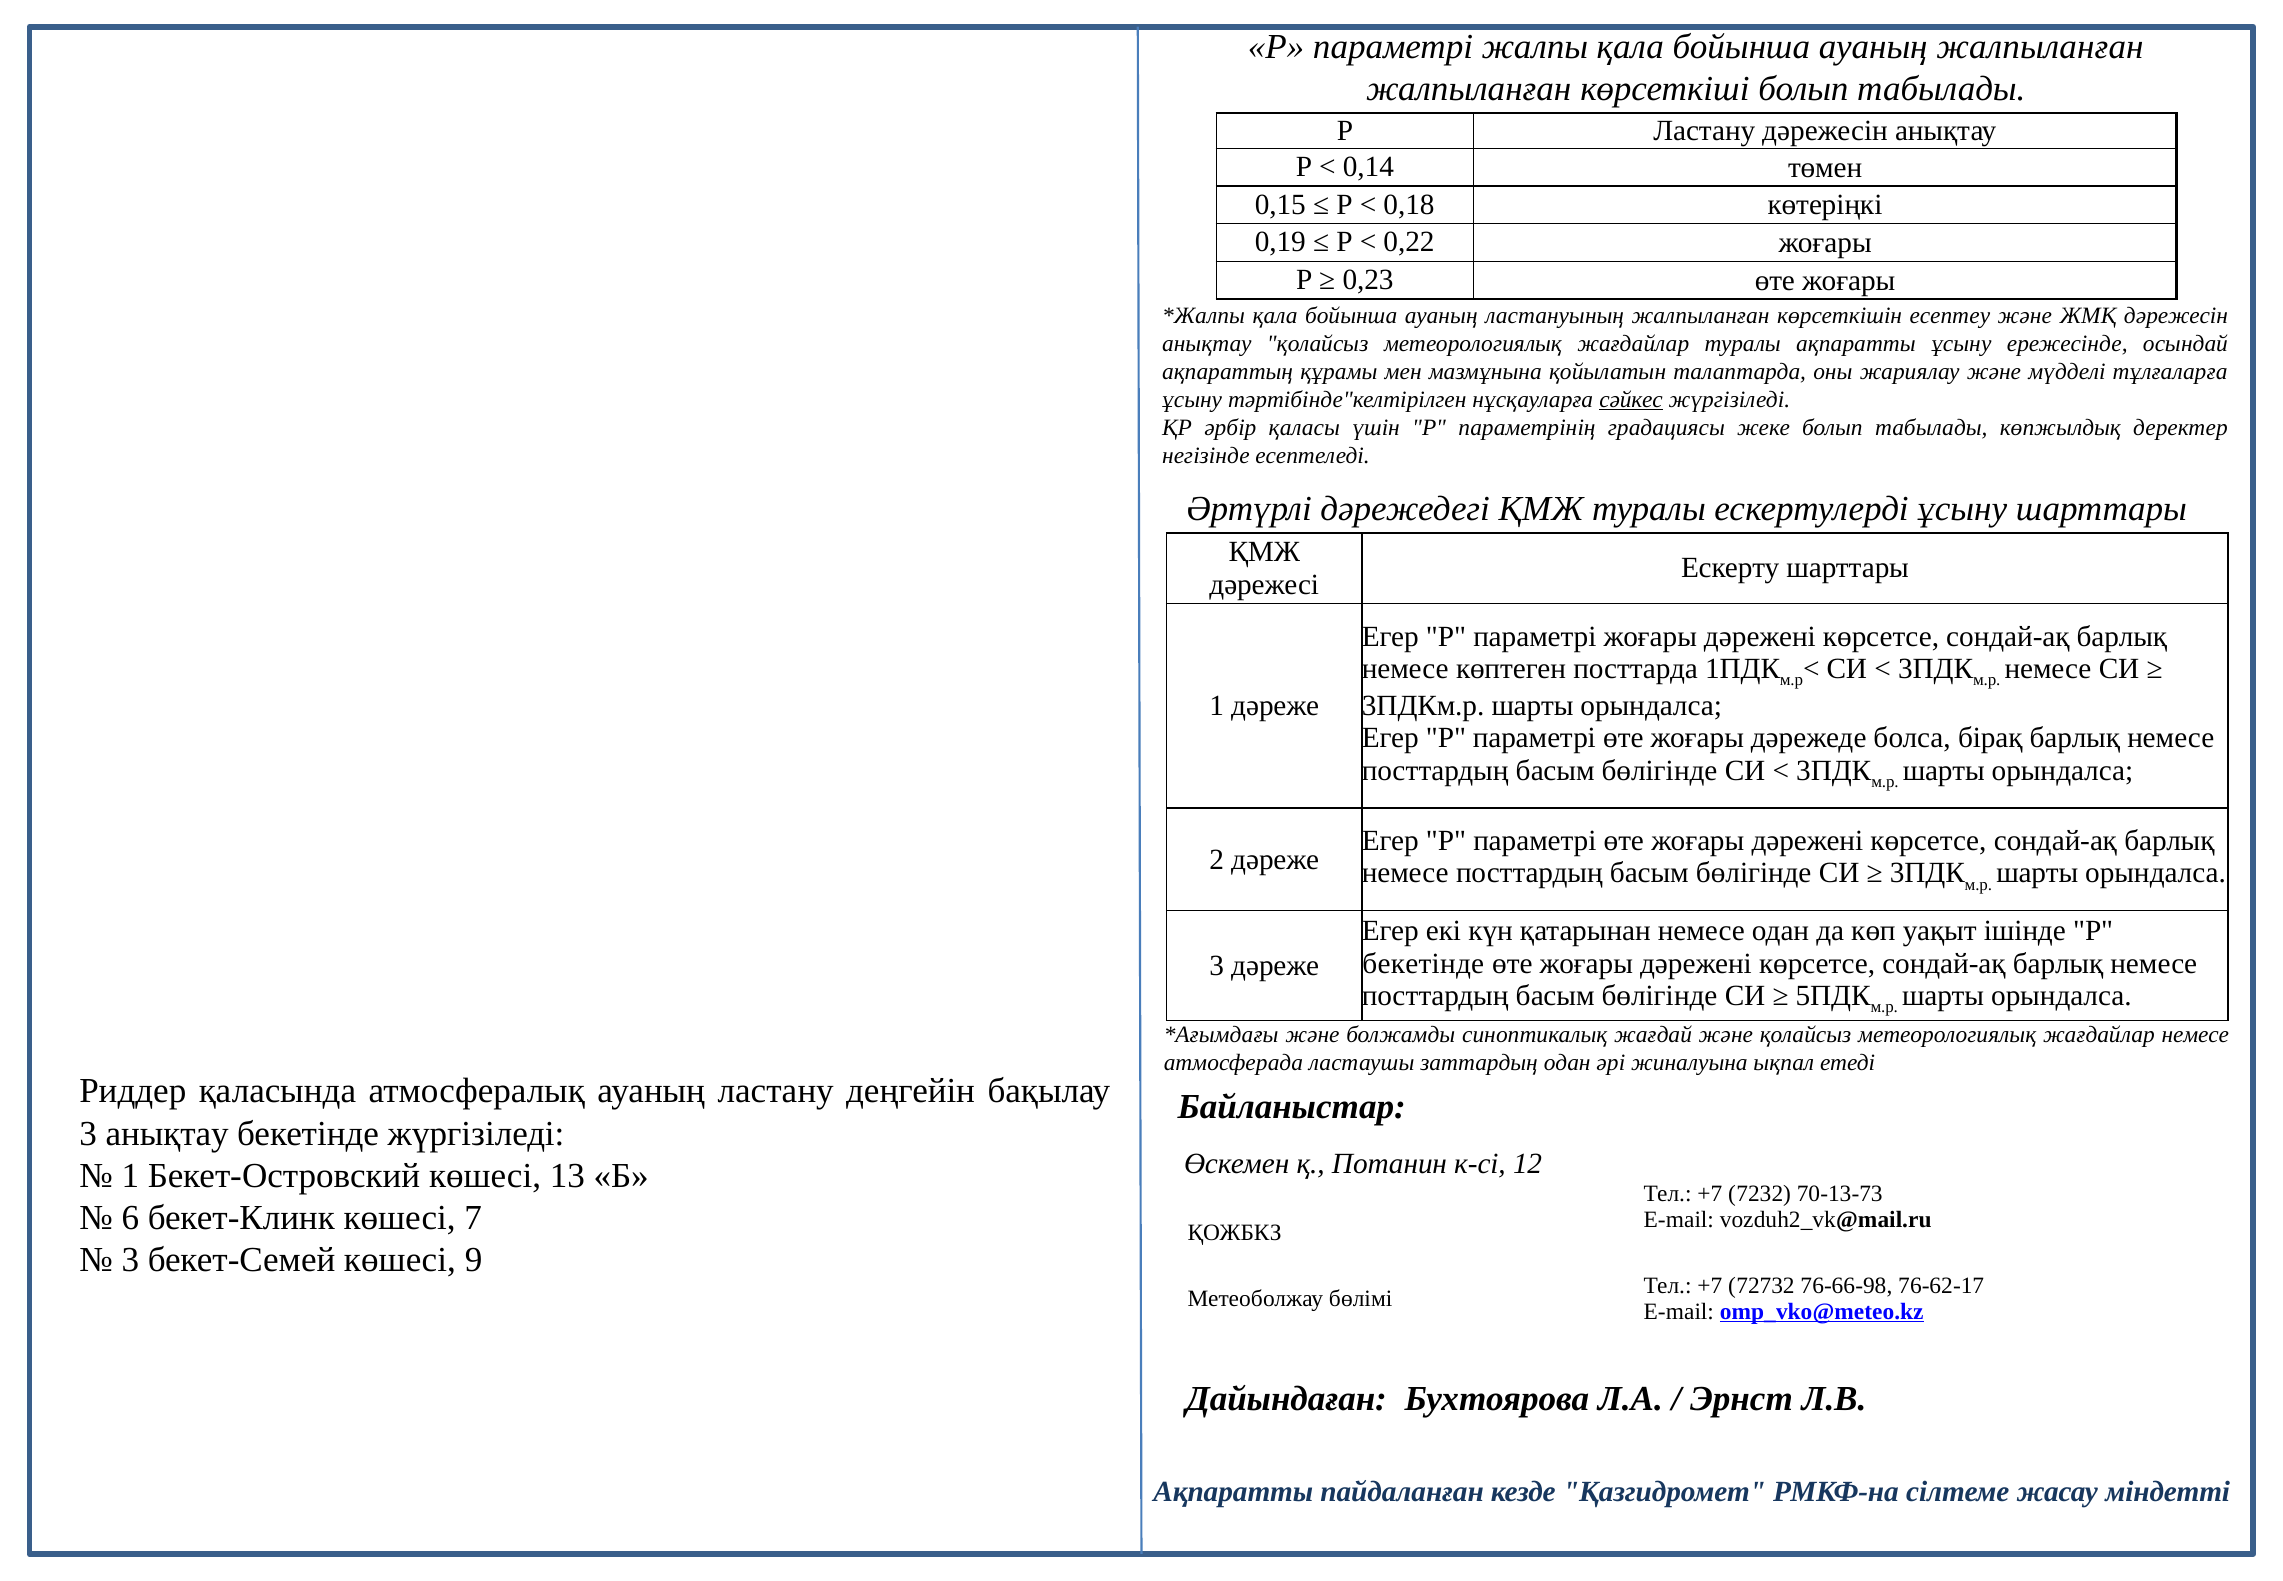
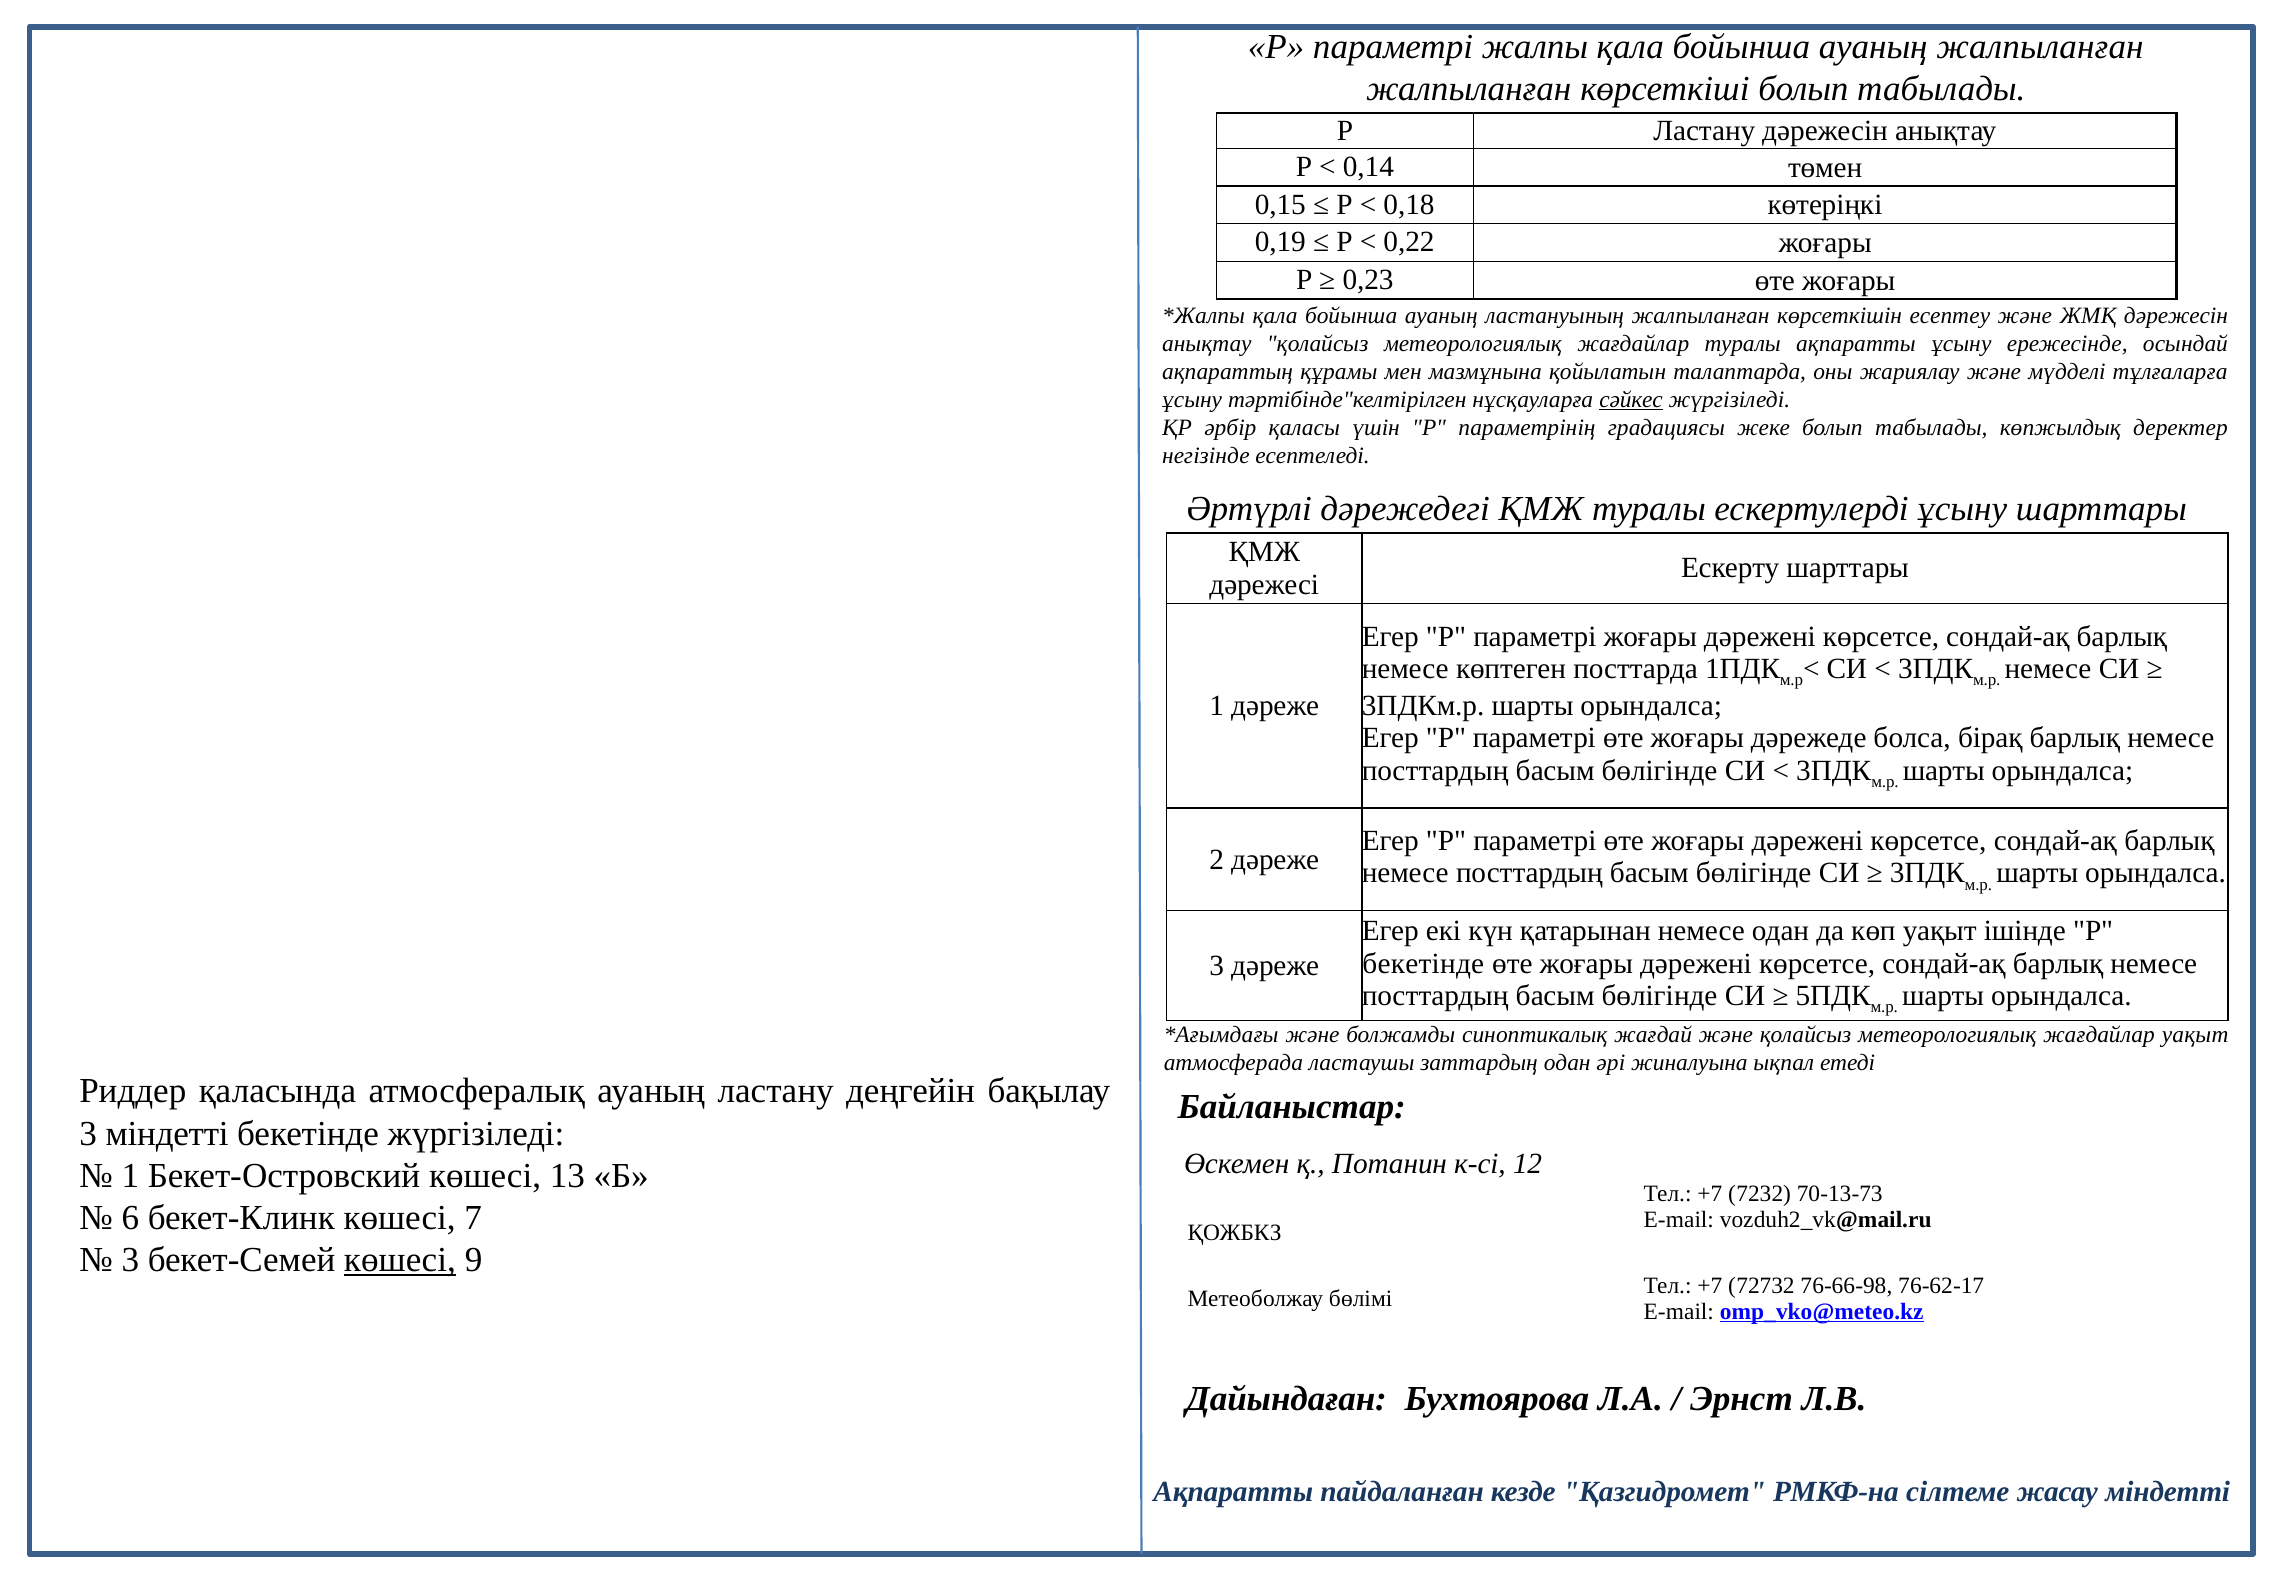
жағдайлар немесе: немесе -> уақыт
3 анықтау: анықтау -> міндетті
көшесі at (400, 1260) underline: none -> present
